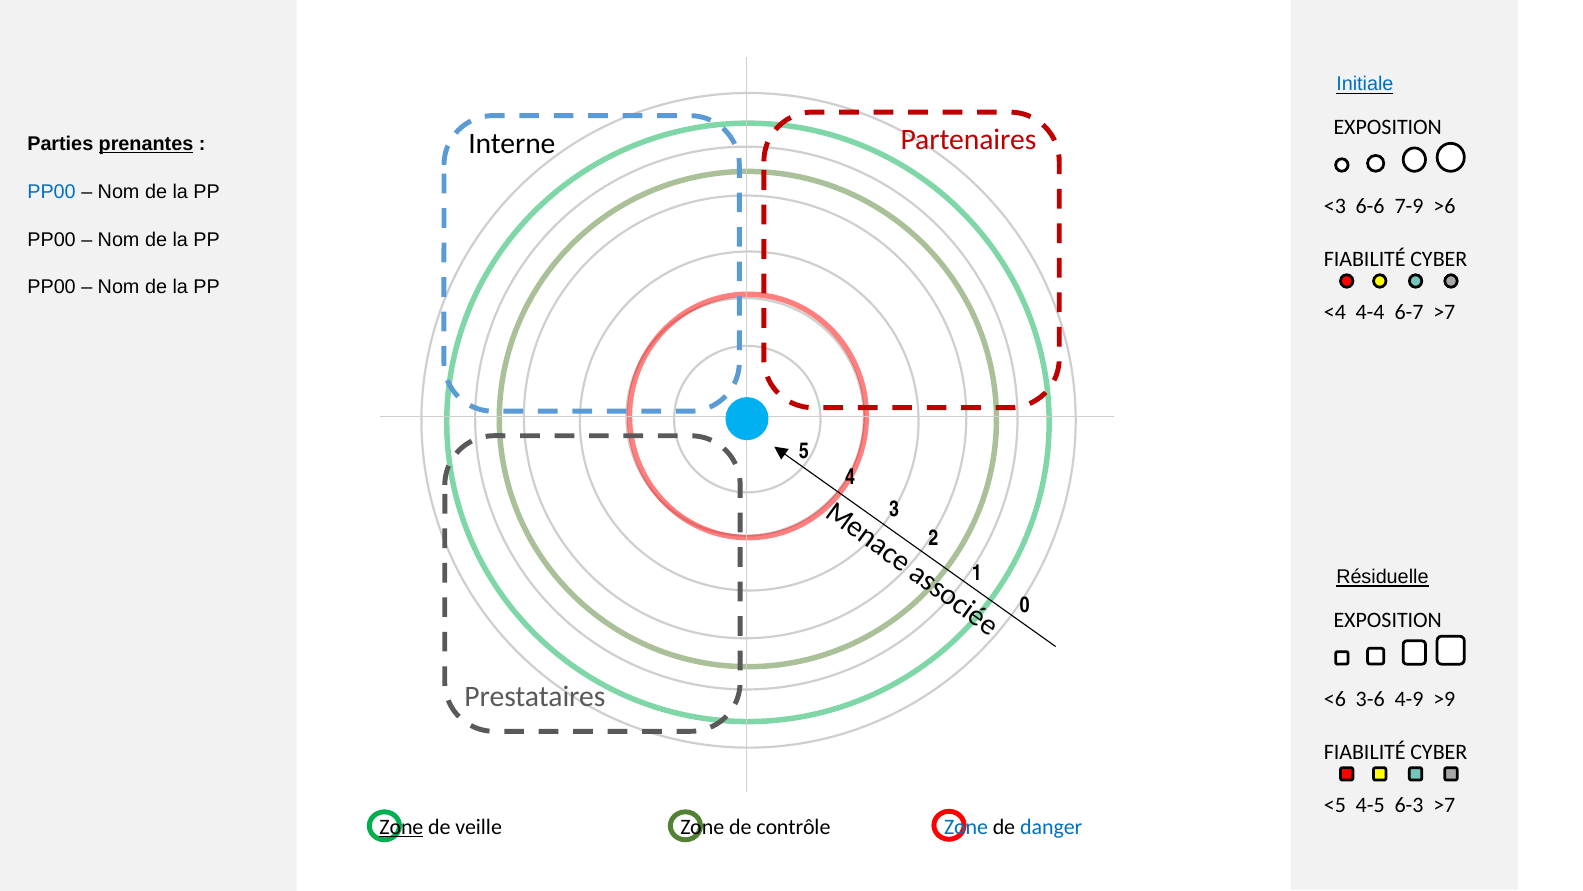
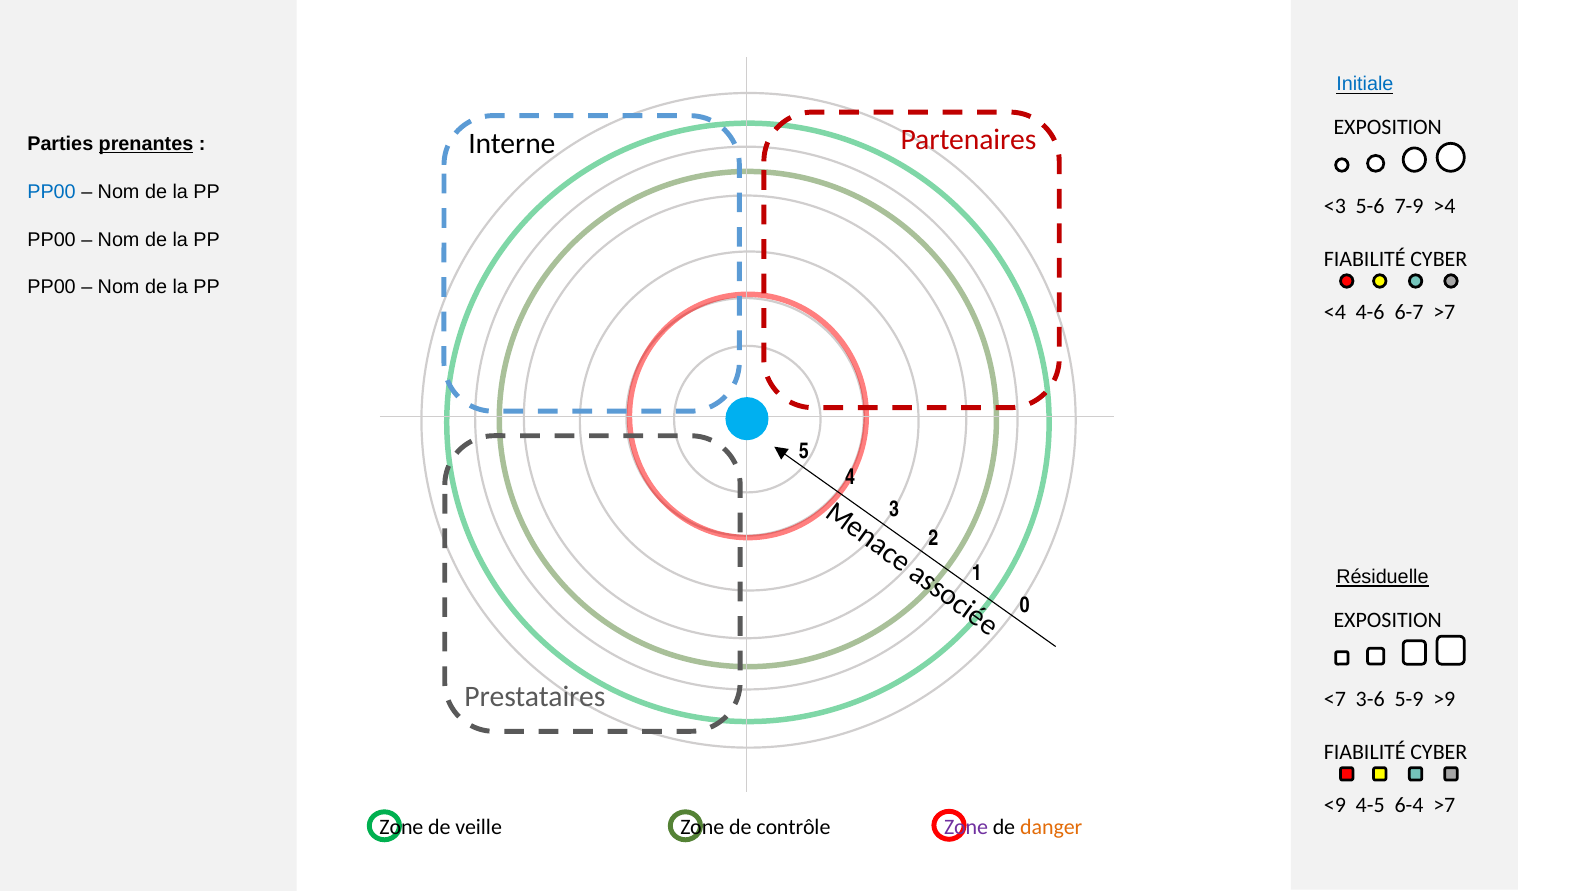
6-6: 6-6 -> 5-6
>6: >6 -> >4
4-4: 4-4 -> 4-6
<6: <6 -> <7
4-9: 4-9 -> 5-9
<5: <5 -> <9
6-3: 6-3 -> 6-4
Zone at (401, 827) underline: present -> none
Zone at (966, 826) colour: blue -> purple
danger colour: blue -> orange
